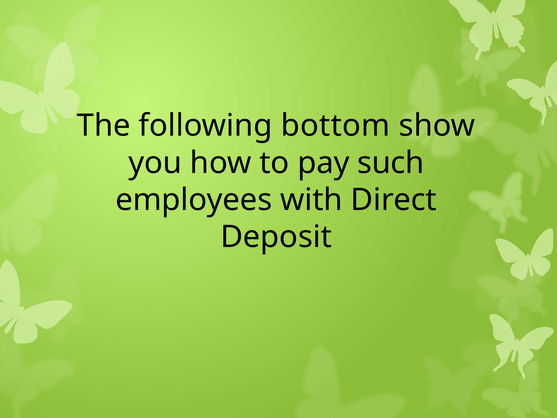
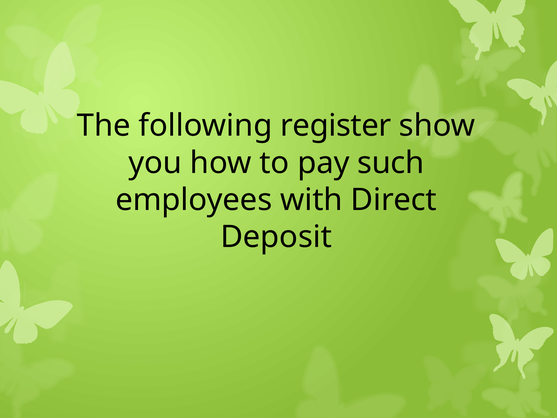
bottom: bottom -> register
